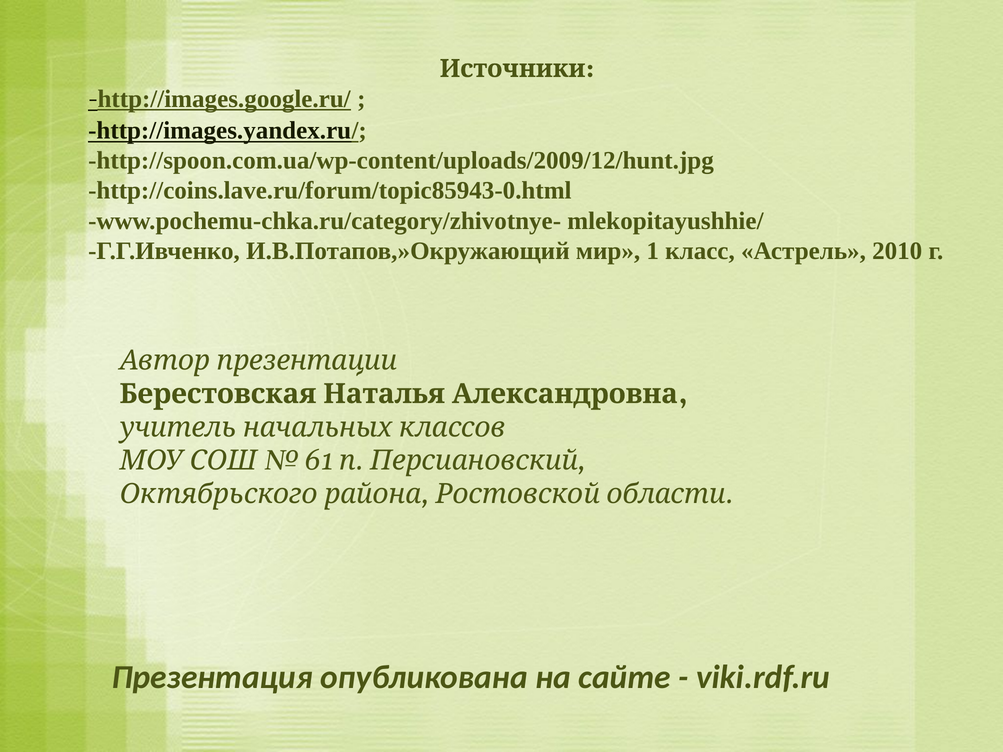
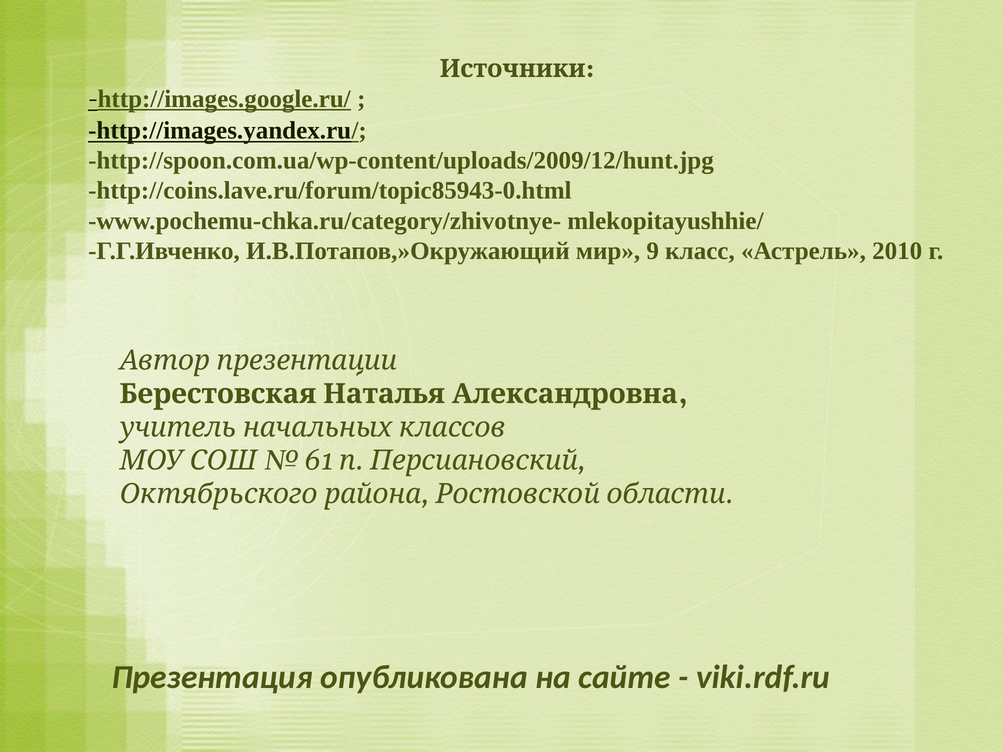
1: 1 -> 9
